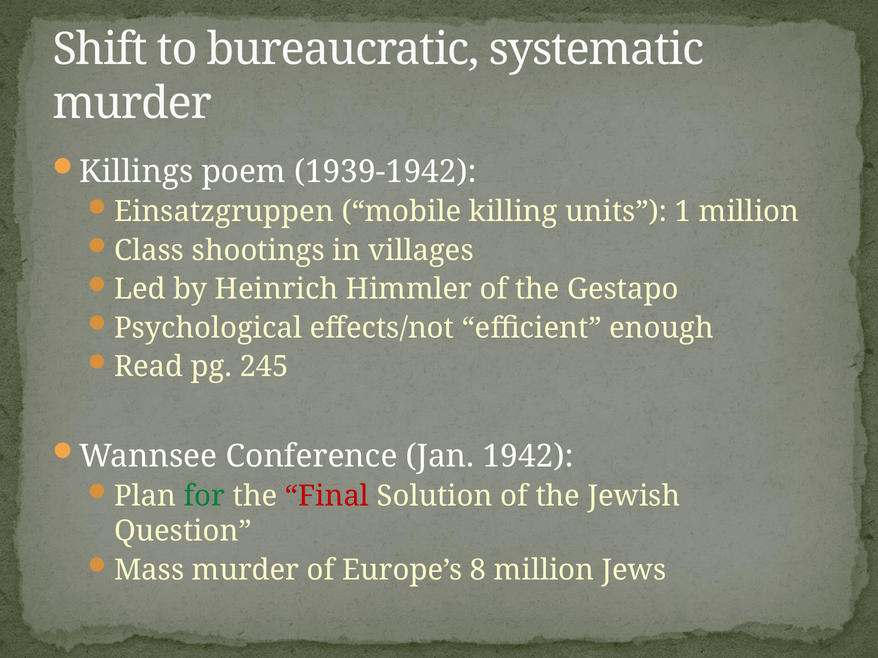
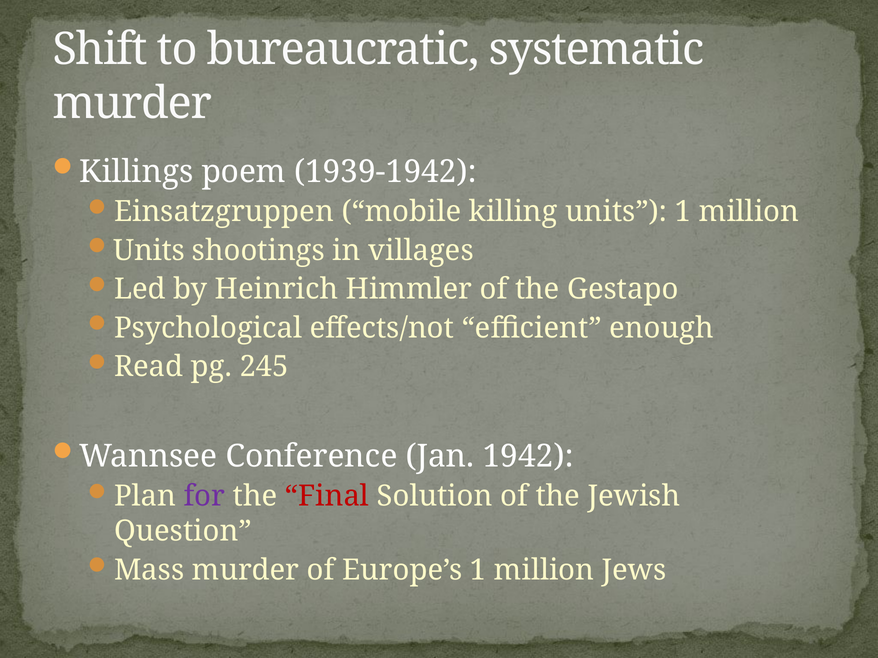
Class at (149, 251): Class -> Units
for colour: green -> purple
Europe’s 8: 8 -> 1
